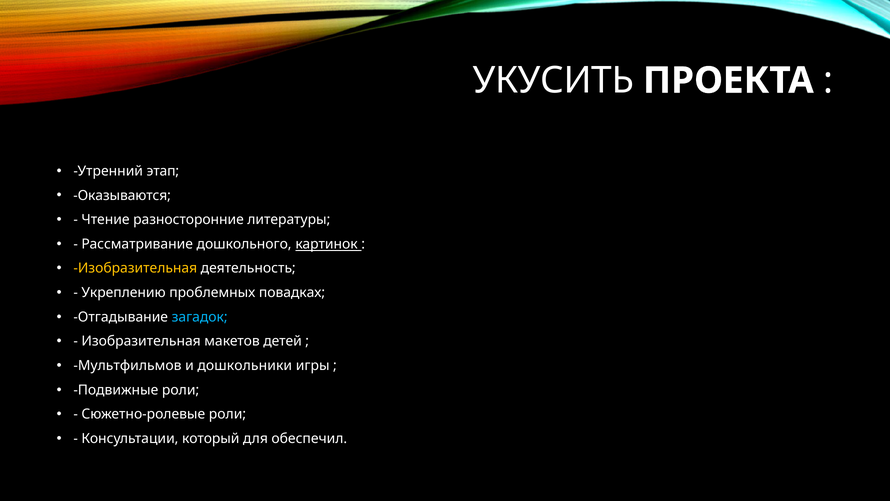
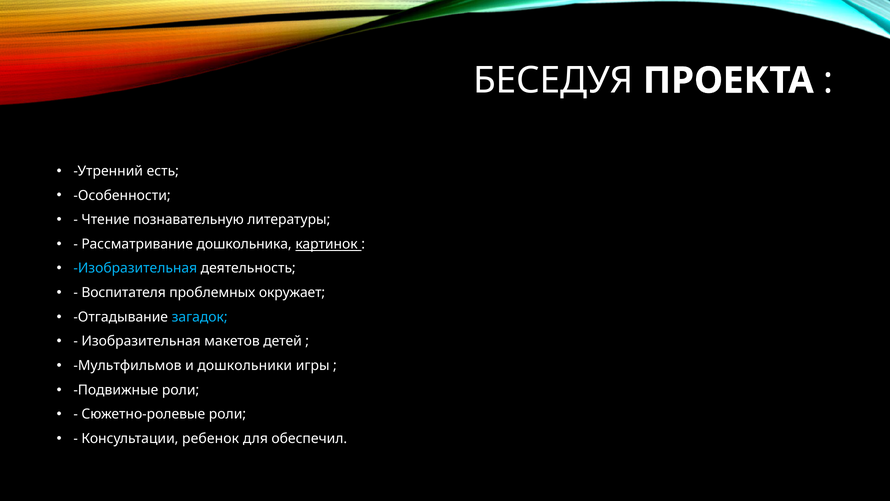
УКУСИТЬ: УКУСИТЬ -> БЕСЕДУЯ
этап: этап -> есть
Оказываются: Оказываются -> Особенности
разносторонние: разносторонние -> познавательную
дошкольного: дошкольного -> дошкольника
Изобразительная at (135, 268) colour: yellow -> light blue
Укреплению: Укреплению -> Воспитателя
повадках: повадках -> окружает
который: который -> ребенок
